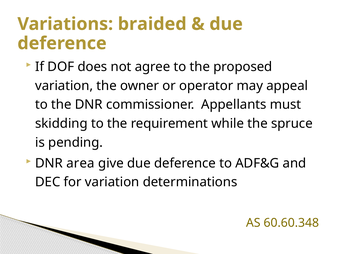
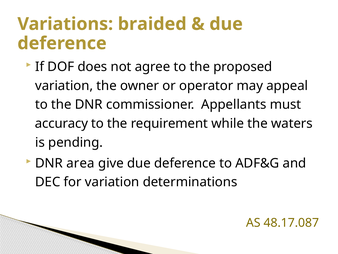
skidding: skidding -> accuracy
spruce: spruce -> waters
60.60.348: 60.60.348 -> 48.17.087
